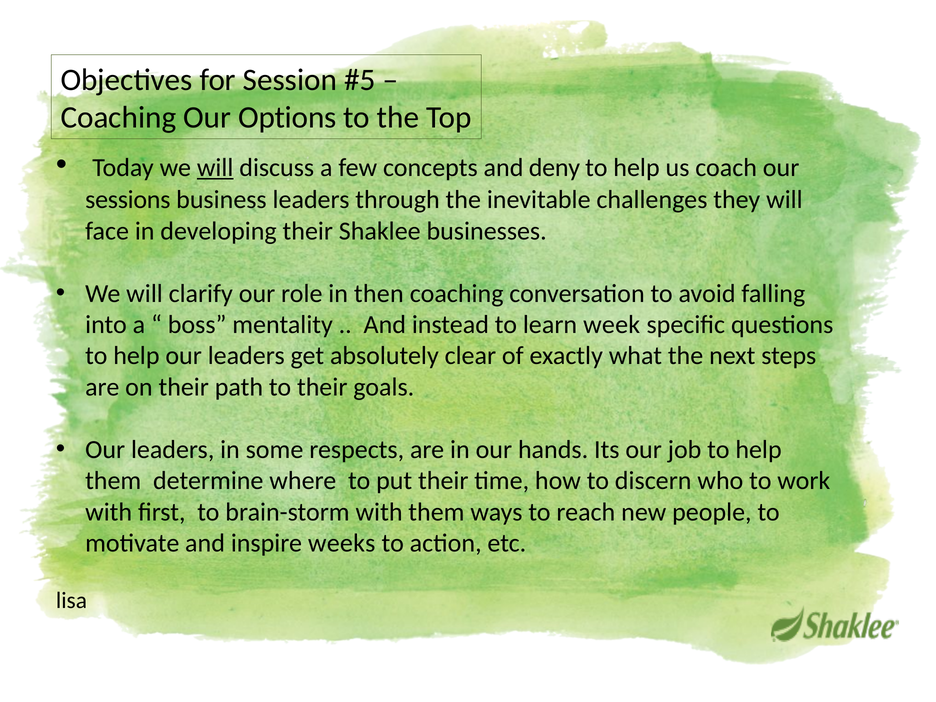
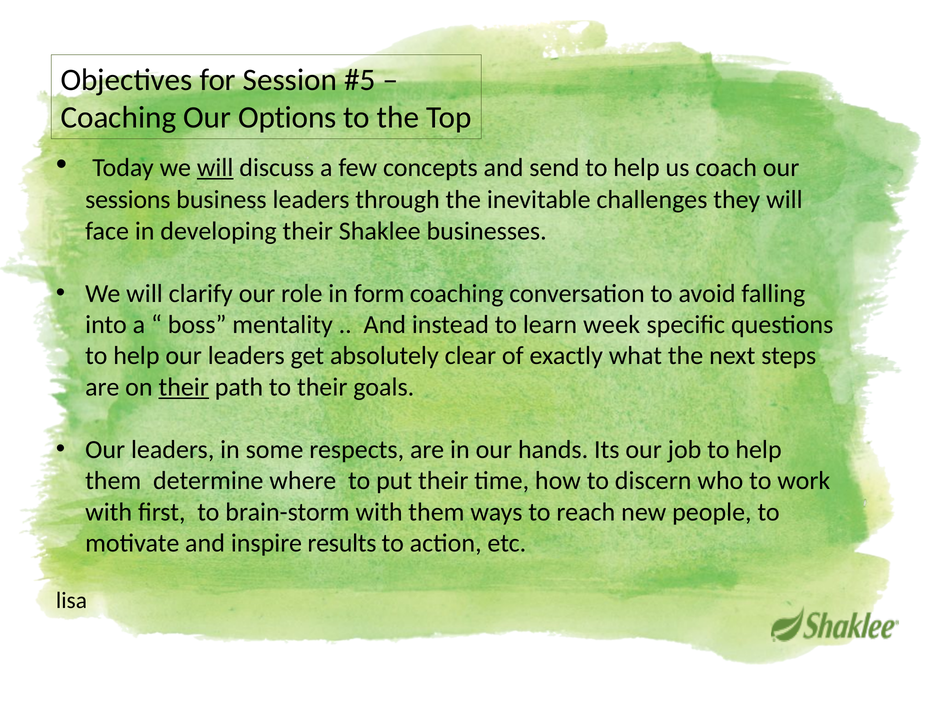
deny: deny -> send
then: then -> form
their at (184, 387) underline: none -> present
weeks: weeks -> results
